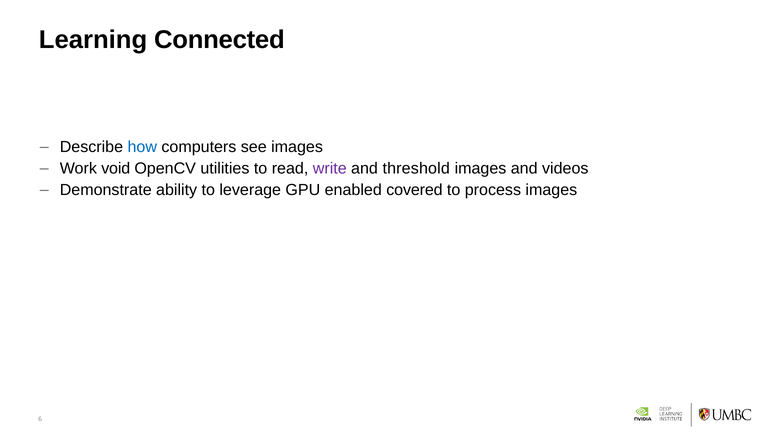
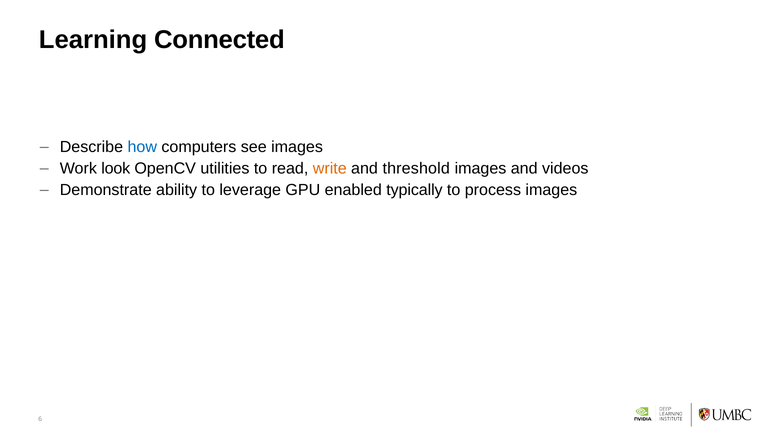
void: void -> look
write colour: purple -> orange
covered: covered -> typically
